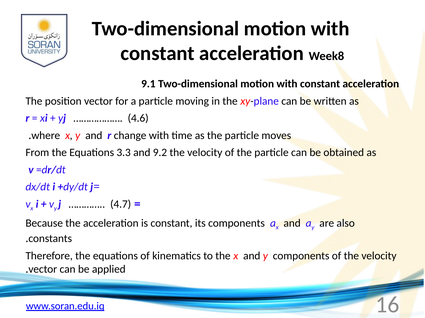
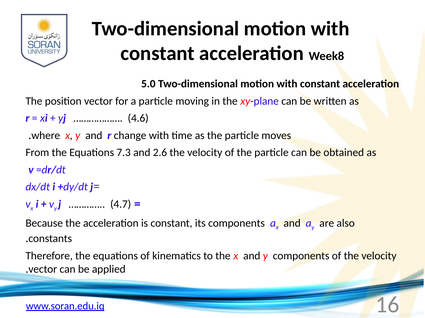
9.1: 9.1 -> 5.0
3.3: 3.3 -> 7.3
9.2: 9.2 -> 2.6
